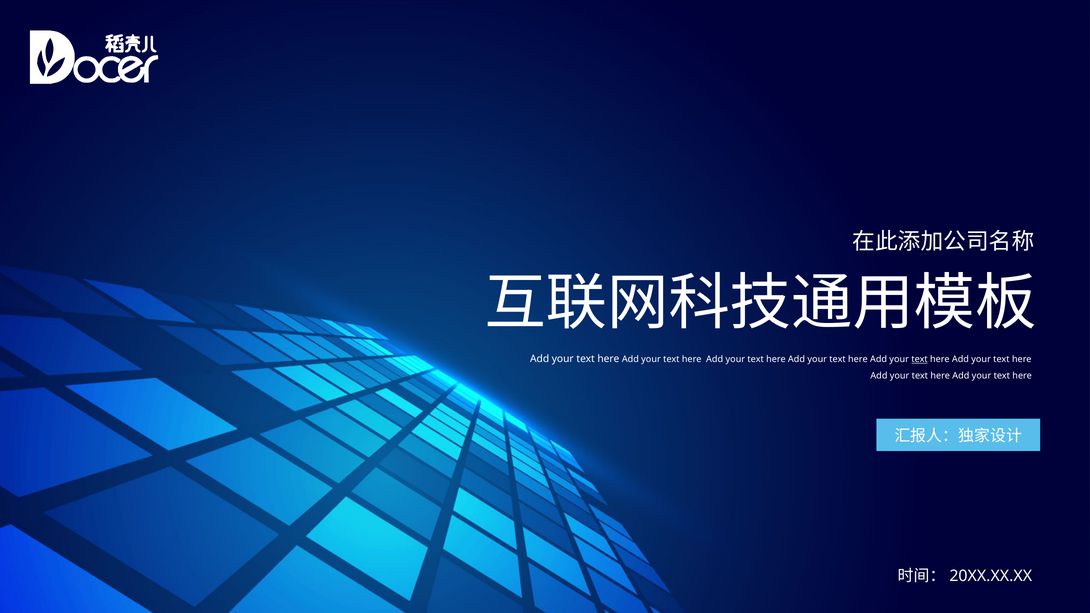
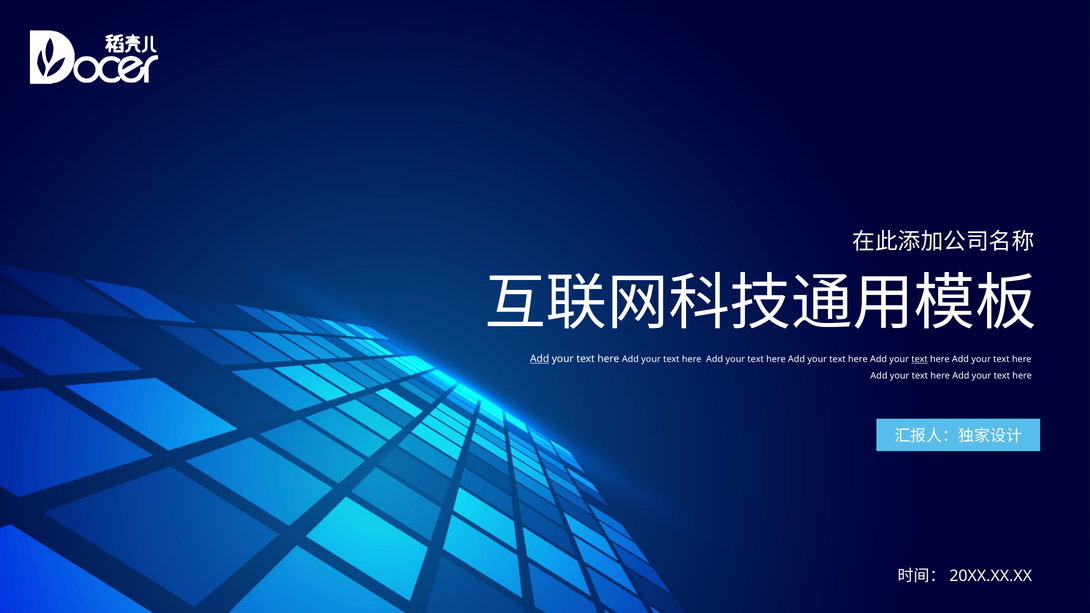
Add at (540, 359) underline: none -> present
